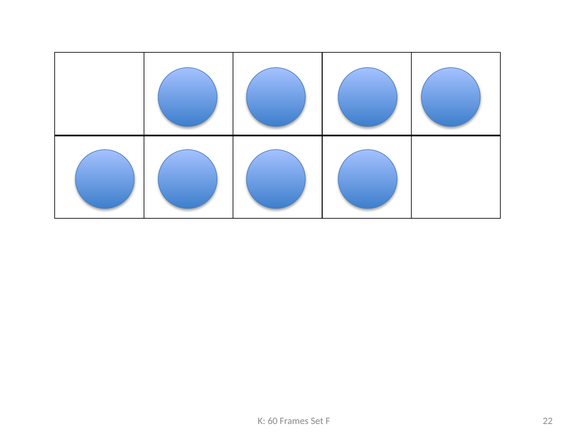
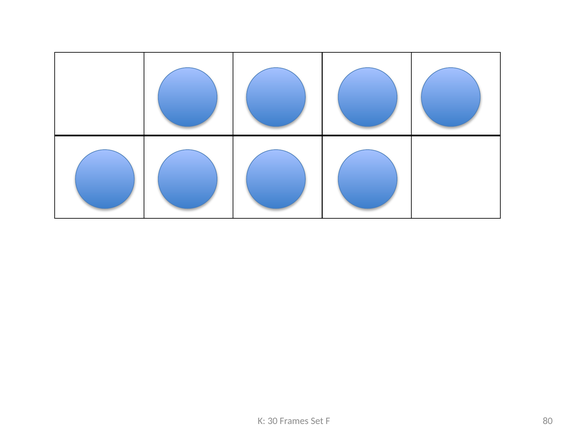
60: 60 -> 30
22: 22 -> 80
